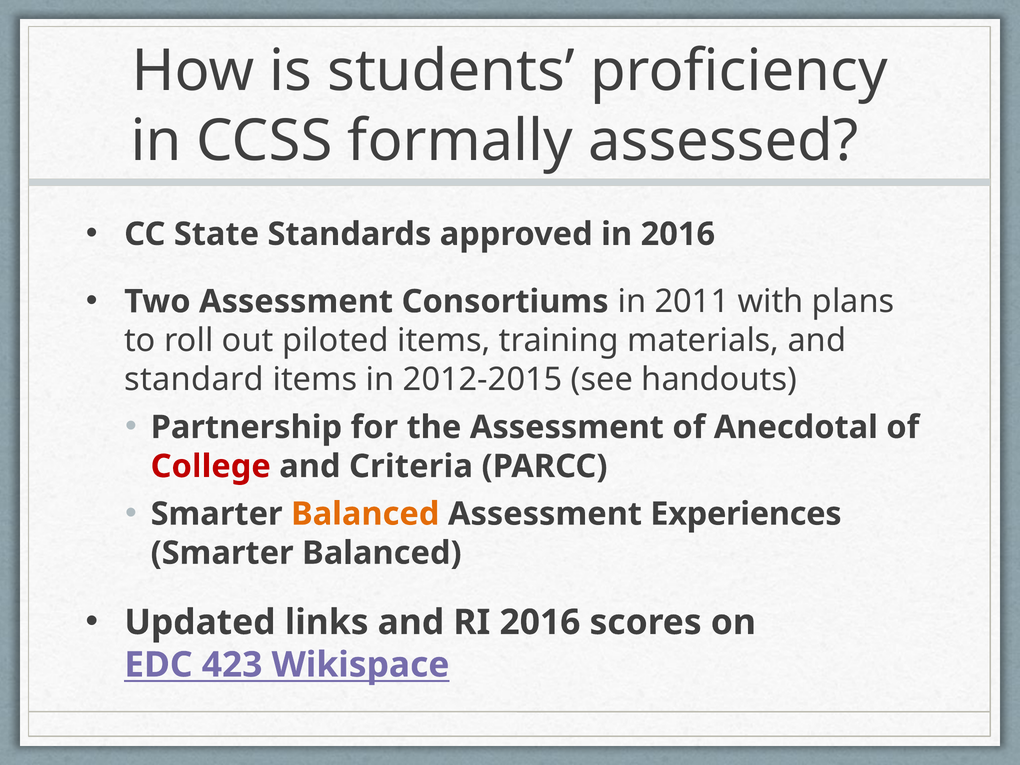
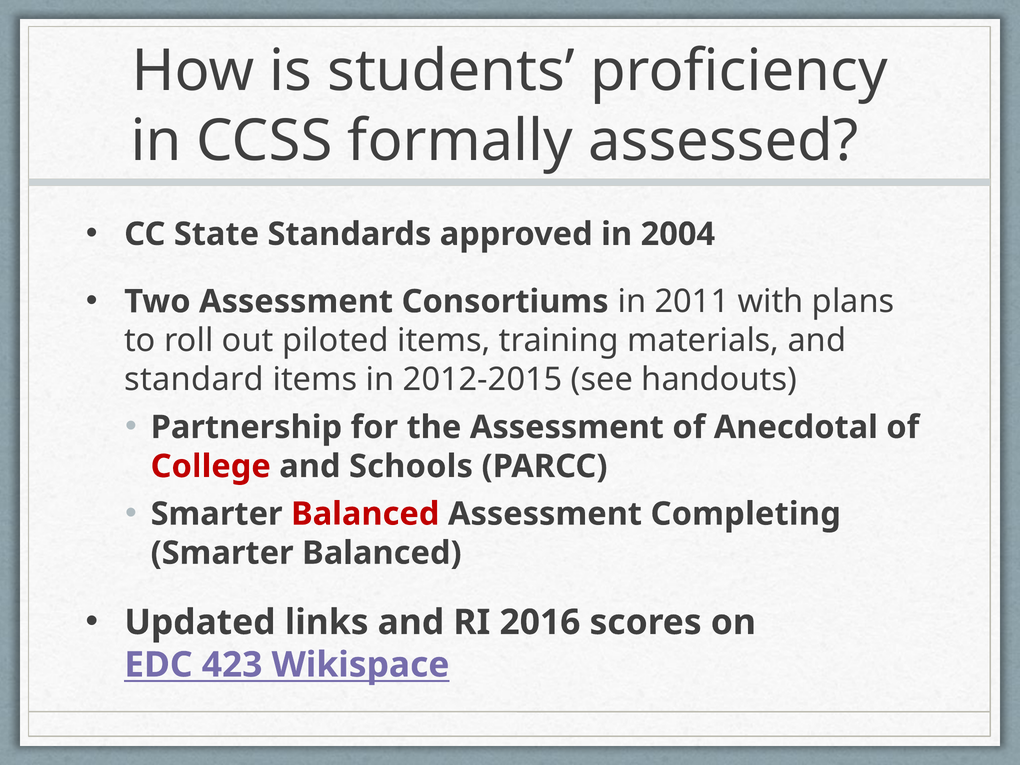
in 2016: 2016 -> 2004
Criteria: Criteria -> Schools
Balanced at (365, 514) colour: orange -> red
Experiences: Experiences -> Completing
